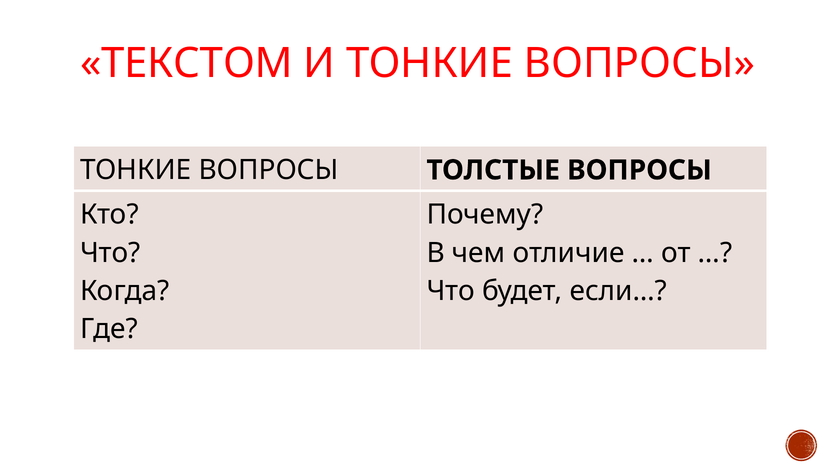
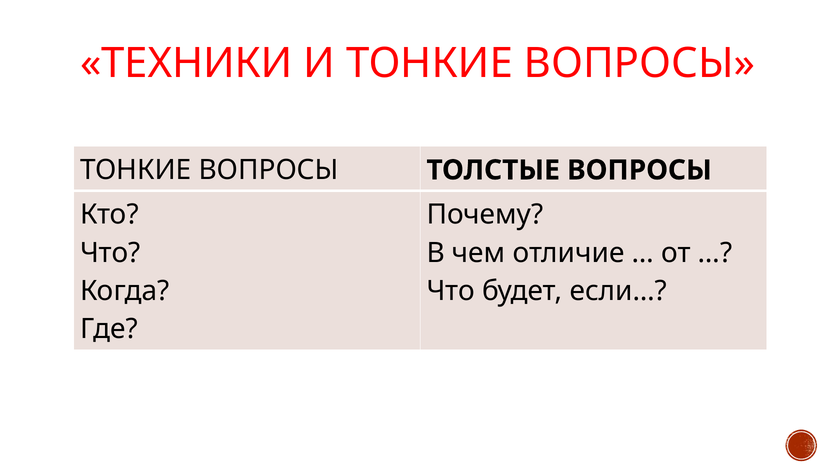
ТЕКСТОМ: ТЕКСТОМ -> ТЕХНИКИ
